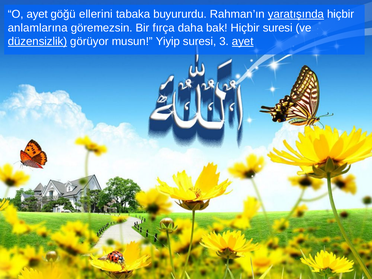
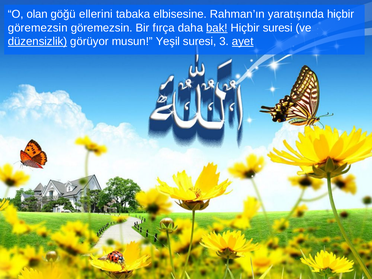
O ayet: ayet -> olan
buyururdu: buyururdu -> elbisesine
yaratışında underline: present -> none
anlamlarına at (38, 28): anlamlarına -> göremezsin
bak underline: none -> present
Yiyip: Yiyip -> Yeşil
